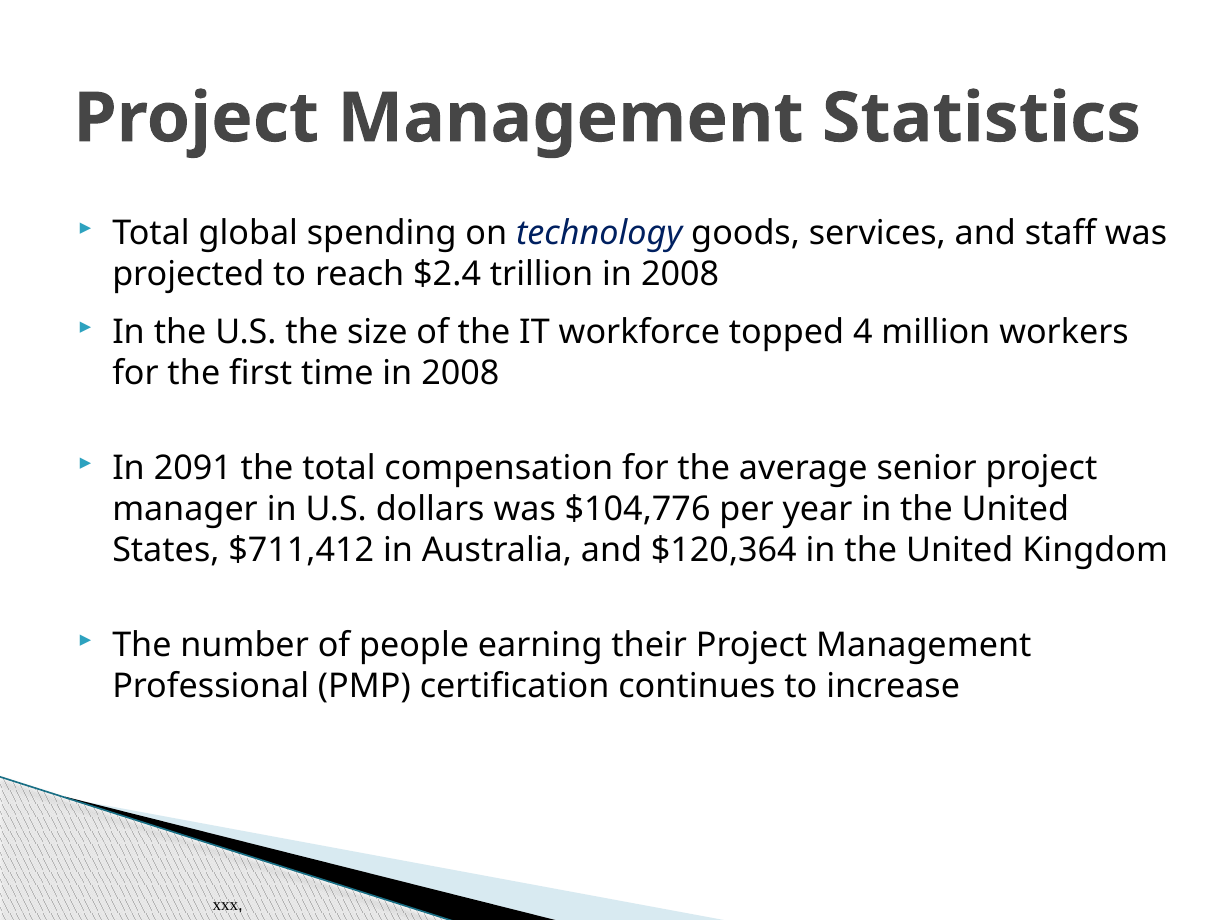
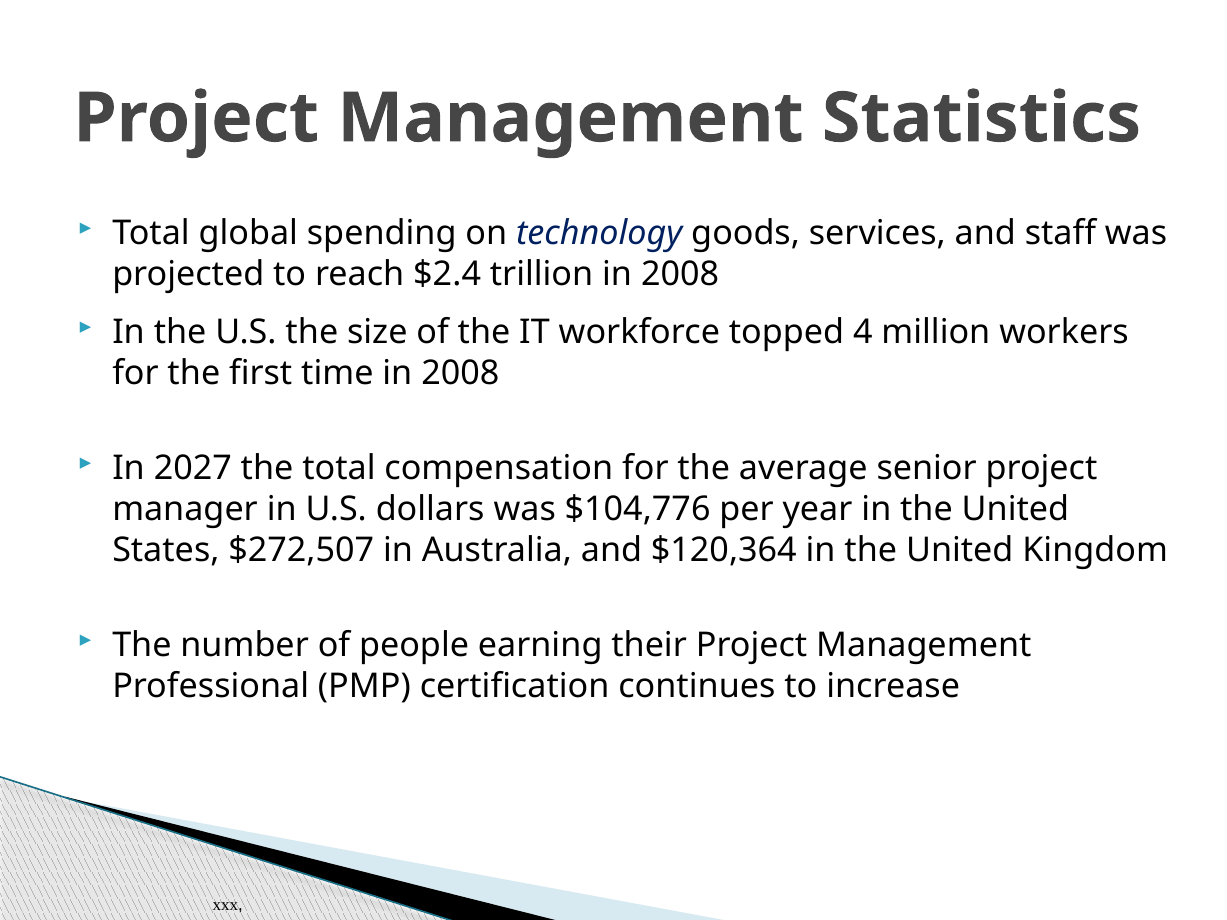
2091: 2091 -> 2027
$711,412: $711,412 -> $272,507
